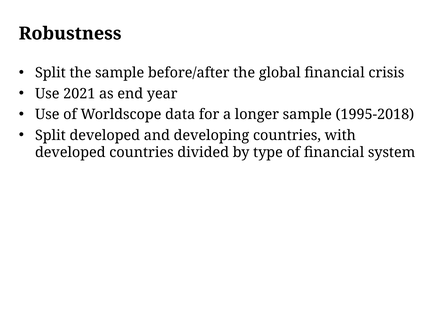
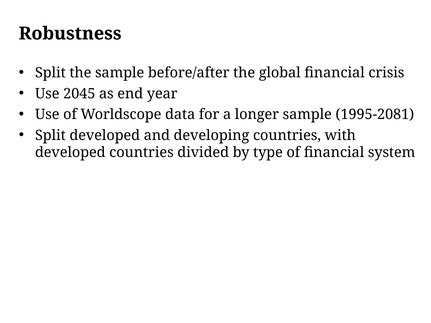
2021: 2021 -> 2045
1995-2018: 1995-2018 -> 1995-2081
